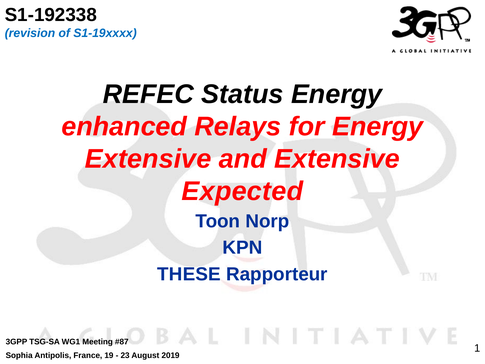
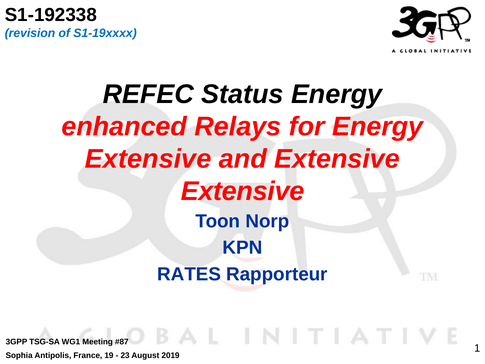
Expected at (242, 191): Expected -> Extensive
THESE: THESE -> RATES
